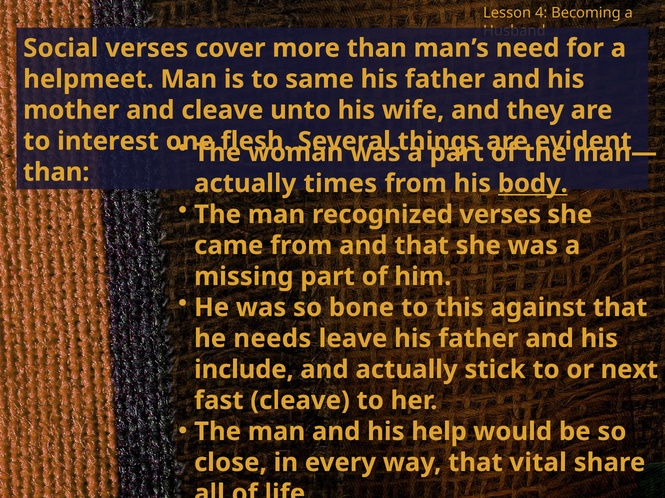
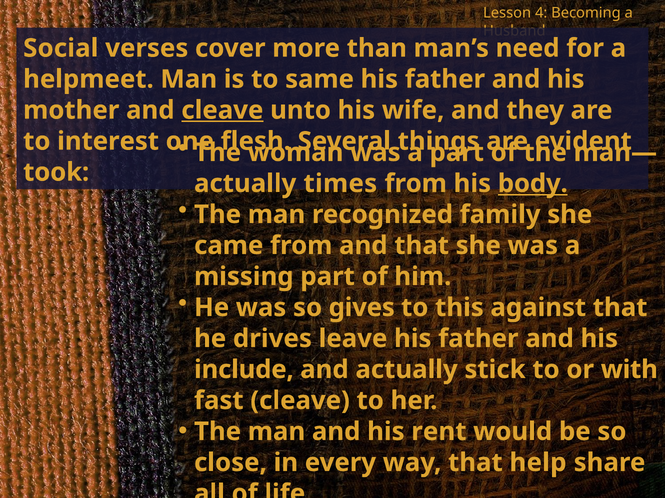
cleave at (222, 110) underline: none -> present
than at (56, 172): than -> took
recognized verses: verses -> family
bone: bone -> gives
needs: needs -> drives
next: next -> with
help: help -> rent
vital: vital -> help
